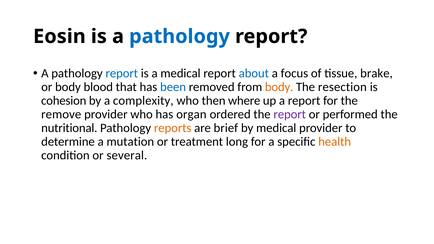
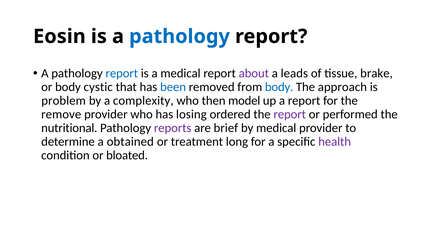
about colour: blue -> purple
focus: focus -> leads
blood: blood -> cystic
body at (279, 87) colour: orange -> blue
resection: resection -> approach
cohesion: cohesion -> problem
where: where -> model
organ: organ -> losing
reports colour: orange -> purple
mutation: mutation -> obtained
health colour: orange -> purple
several: several -> bloated
